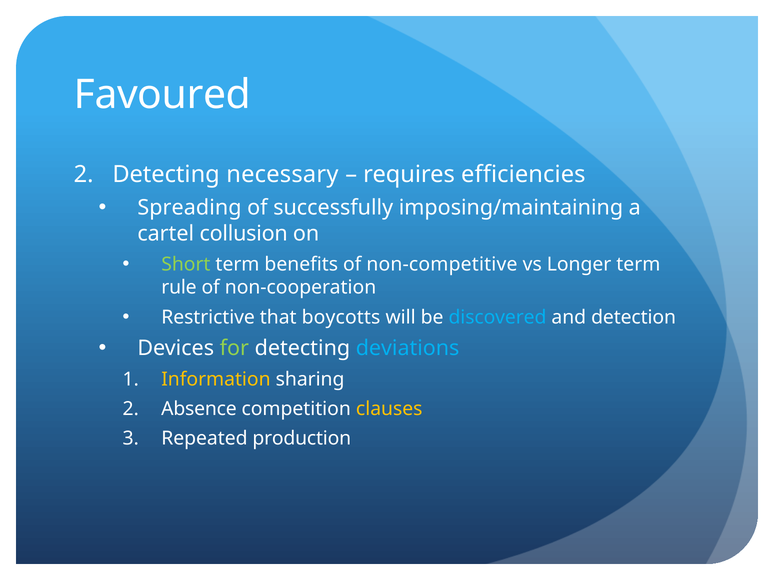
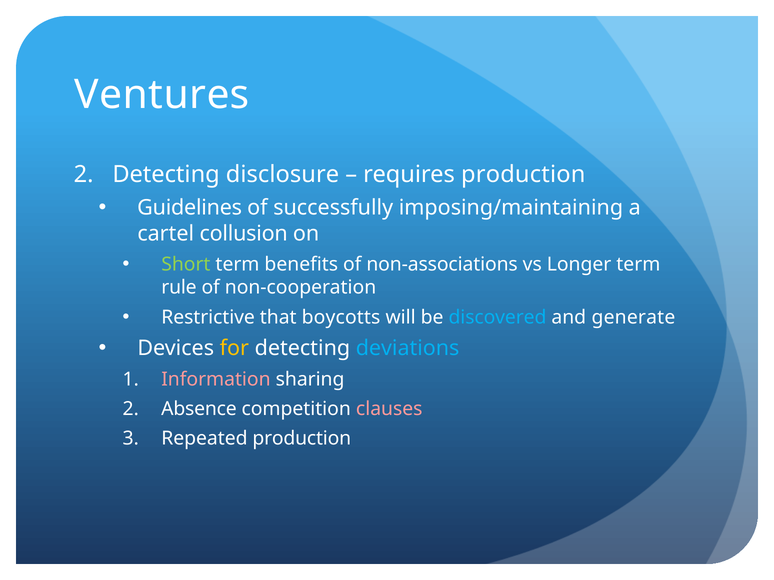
Favoured: Favoured -> Ventures
necessary: necessary -> disclosure
requires efficiencies: efficiencies -> production
Spreading: Spreading -> Guidelines
non-competitive: non-competitive -> non-associations
detection: detection -> generate
for colour: light green -> yellow
Information colour: yellow -> pink
clauses colour: yellow -> pink
